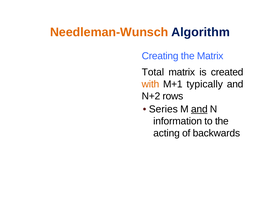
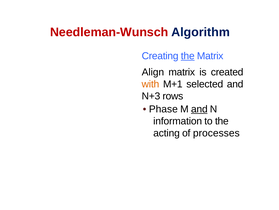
Needleman-Wunsch colour: orange -> red
the at (188, 56) underline: none -> present
Total: Total -> Align
typically: typically -> selected
N+2: N+2 -> N+3
Series: Series -> Phase
backwards: backwards -> processes
